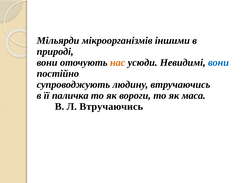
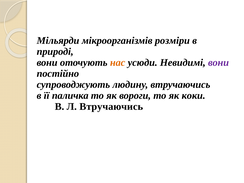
іншими: іншими -> розміри
вони at (218, 63) colour: blue -> purple
маса: маса -> коки
